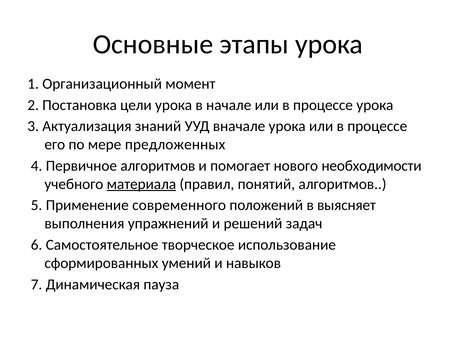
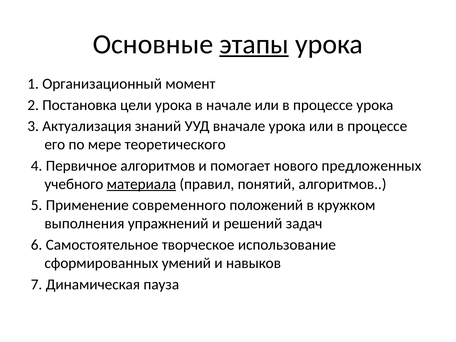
этапы underline: none -> present
предложенных: предложенных -> теоретического
необходимости: необходимости -> предложенных
выясняет: выясняет -> кружком
